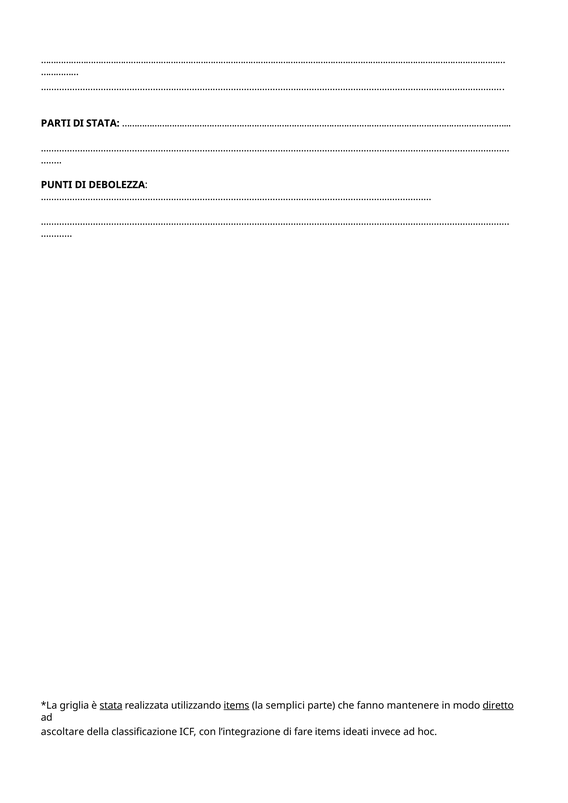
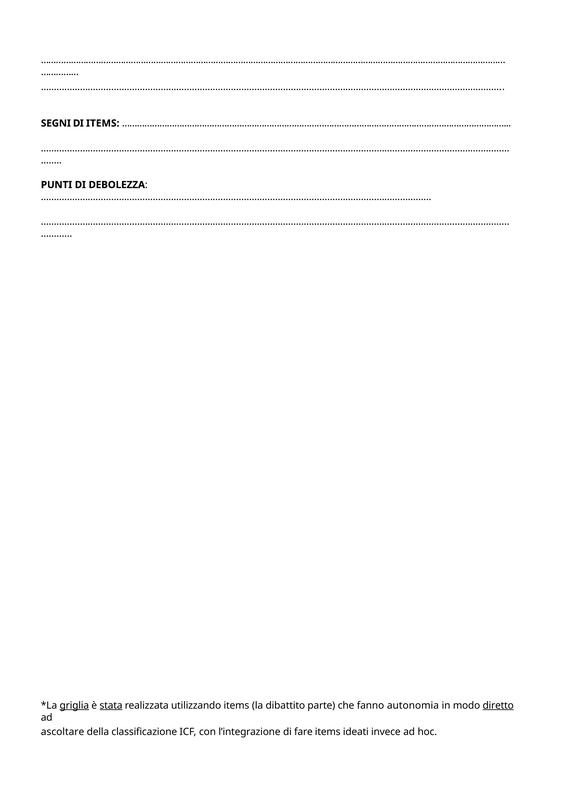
PARTI: PARTI -> SEGNI
DI STATA: STATA -> ITEMS
griglia underline: none -> present
items at (236, 705) underline: present -> none
semplici: semplici -> dibattito
mantenere: mantenere -> autonomia
